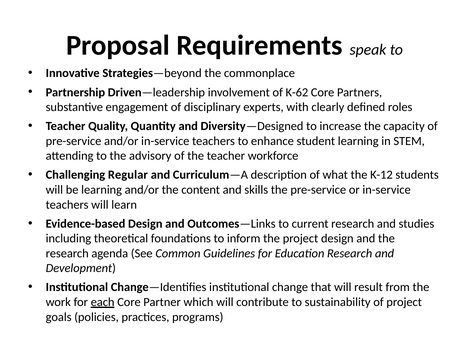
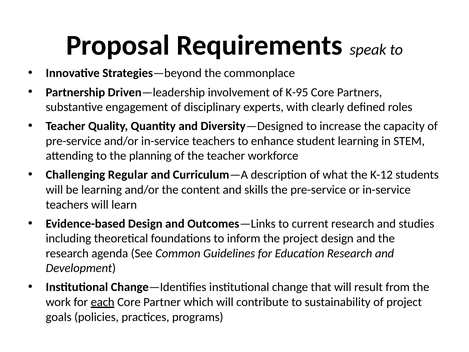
K-62: K-62 -> K-95
advisory: advisory -> planning
